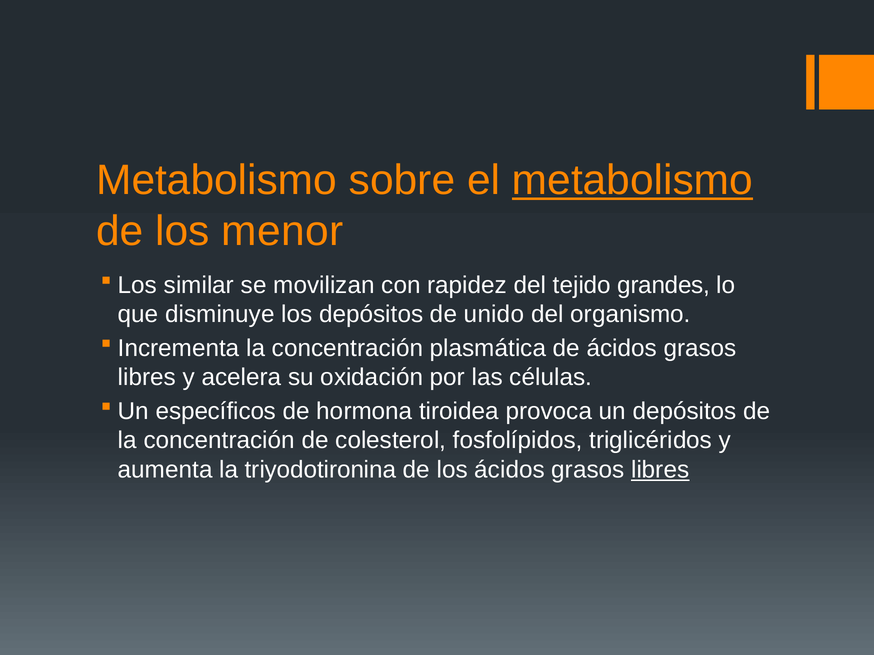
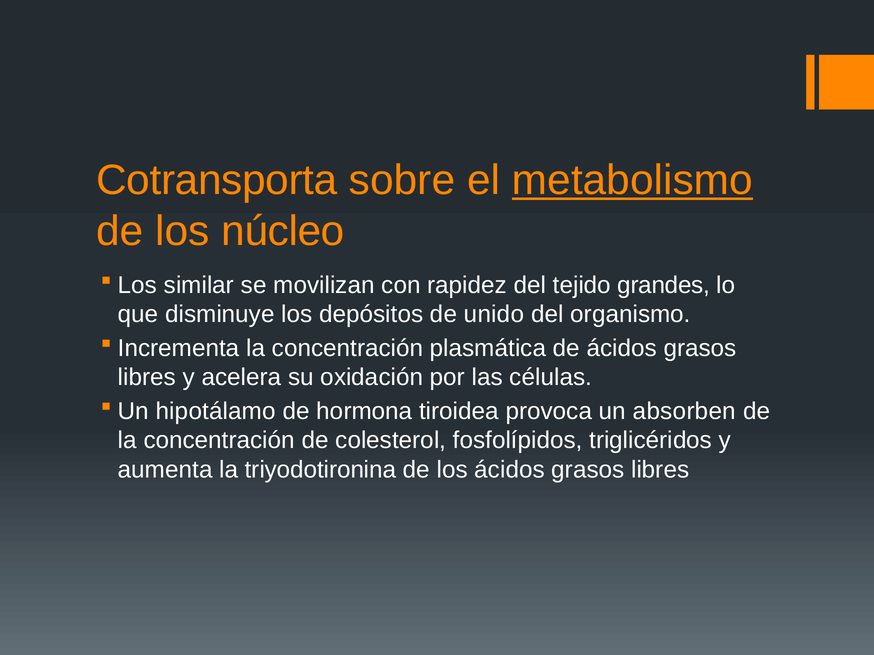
Metabolismo at (217, 180): Metabolismo -> Cotransporta
menor: menor -> núcleo
específicos: específicos -> hipotálamo
un depósitos: depósitos -> absorben
libres at (660, 470) underline: present -> none
